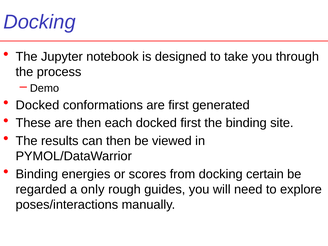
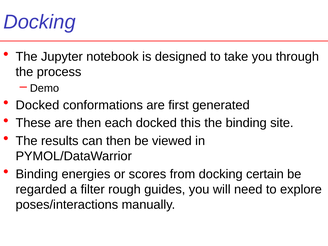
docked first: first -> this
only: only -> filter
